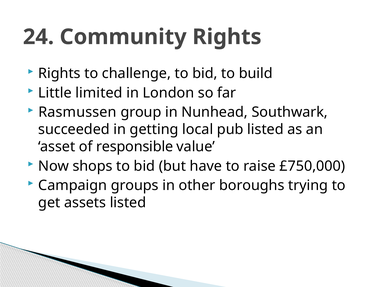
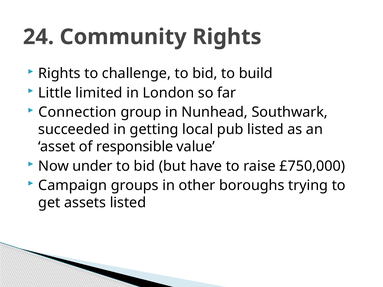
Rasmussen: Rasmussen -> Connection
shops: shops -> under
